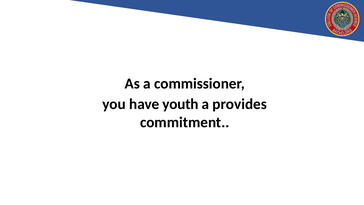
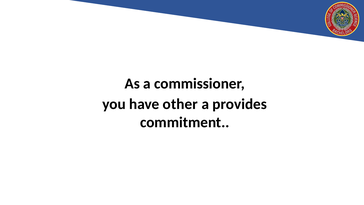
youth: youth -> other
